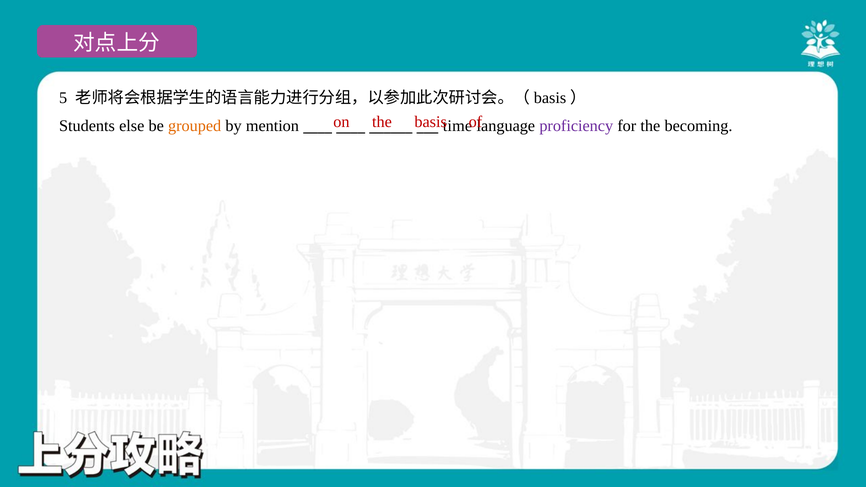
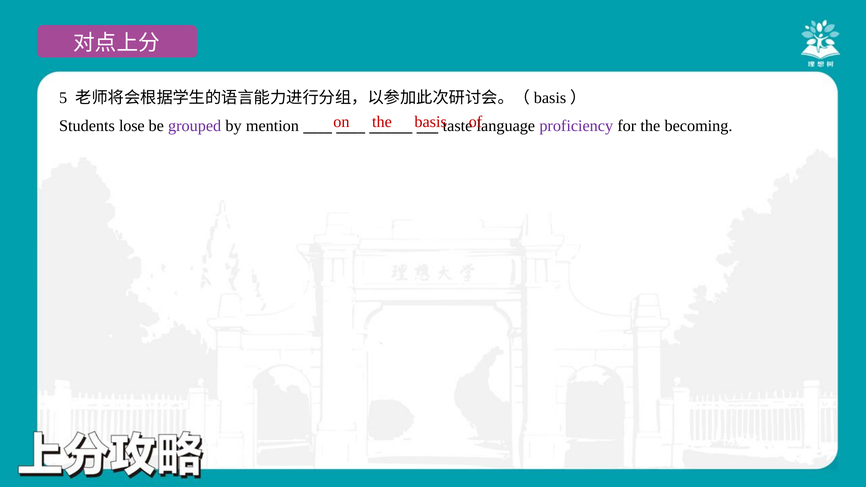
else: else -> lose
grouped colour: orange -> purple
time: time -> taste
